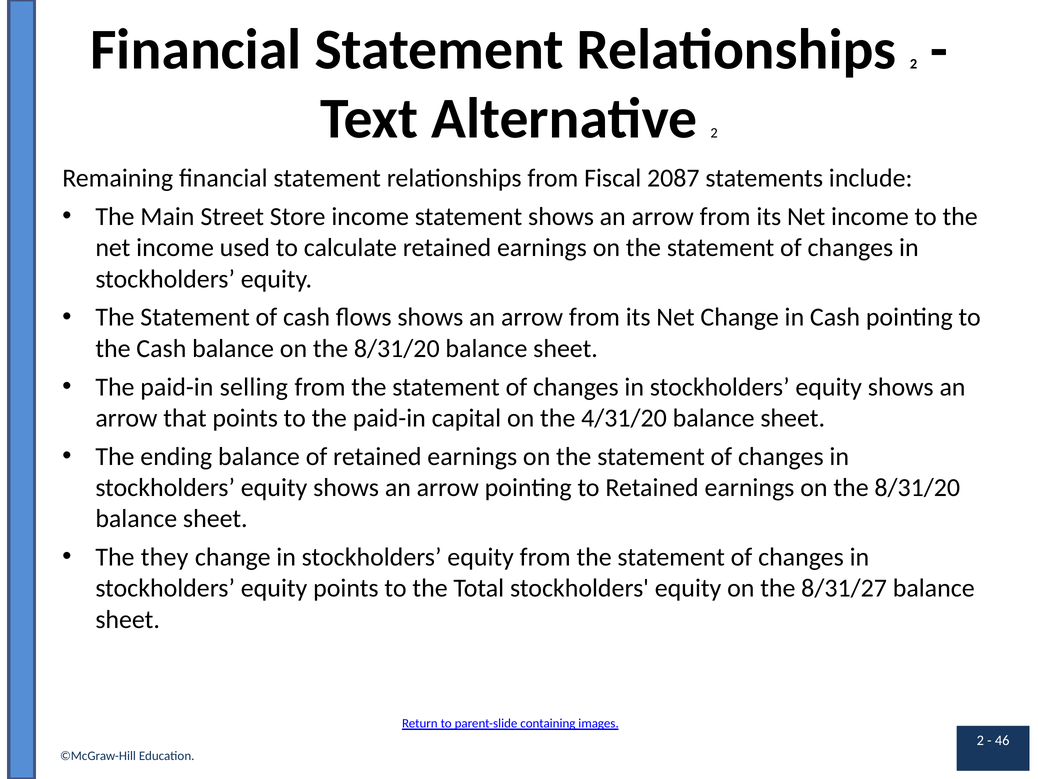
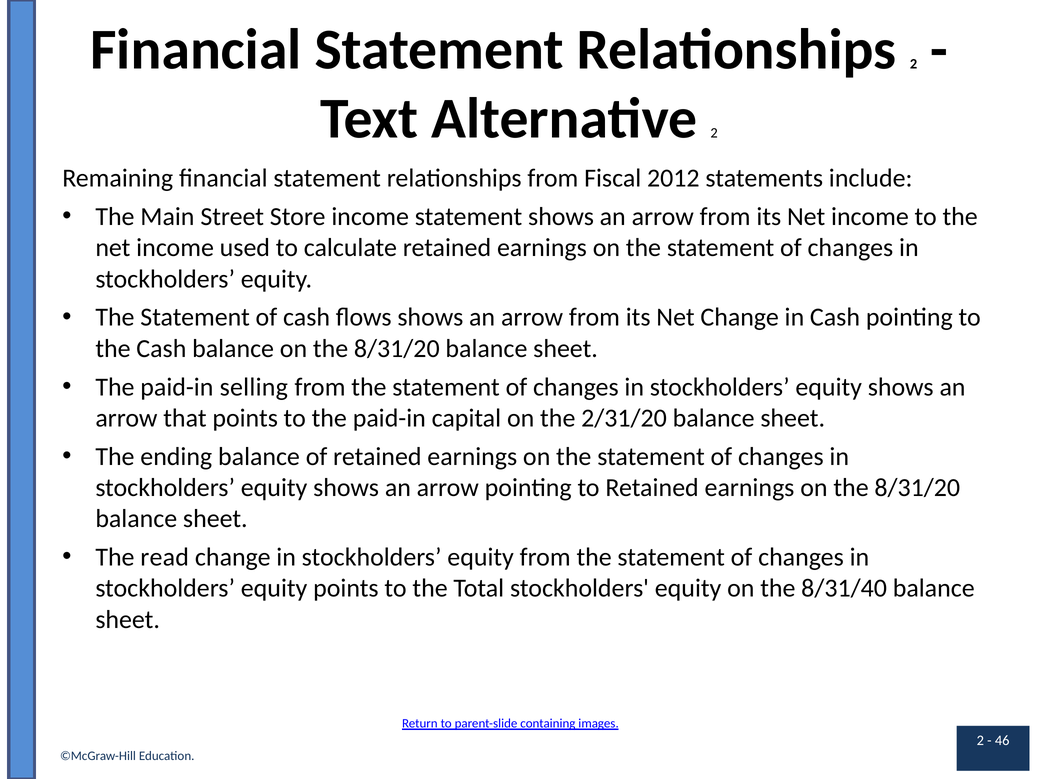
2087: 2087 -> 2012
4/31/20: 4/31/20 -> 2/31/20
they: they -> read
8/31/27: 8/31/27 -> 8/31/40
